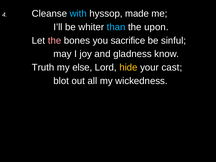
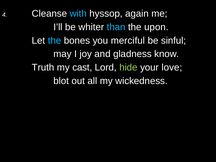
made: made -> again
the at (55, 41) colour: pink -> light blue
sacrifice: sacrifice -> merciful
else: else -> cast
hide colour: yellow -> light green
cast: cast -> love
